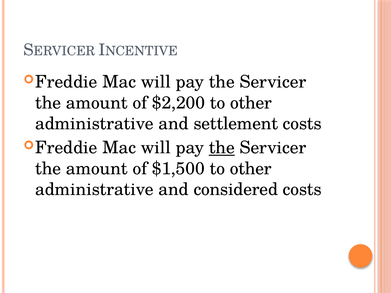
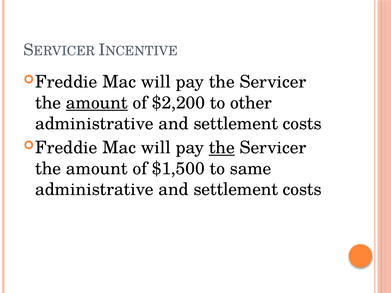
amount at (97, 103) underline: none -> present
$1,500 to other: other -> same
considered at (236, 190): considered -> settlement
